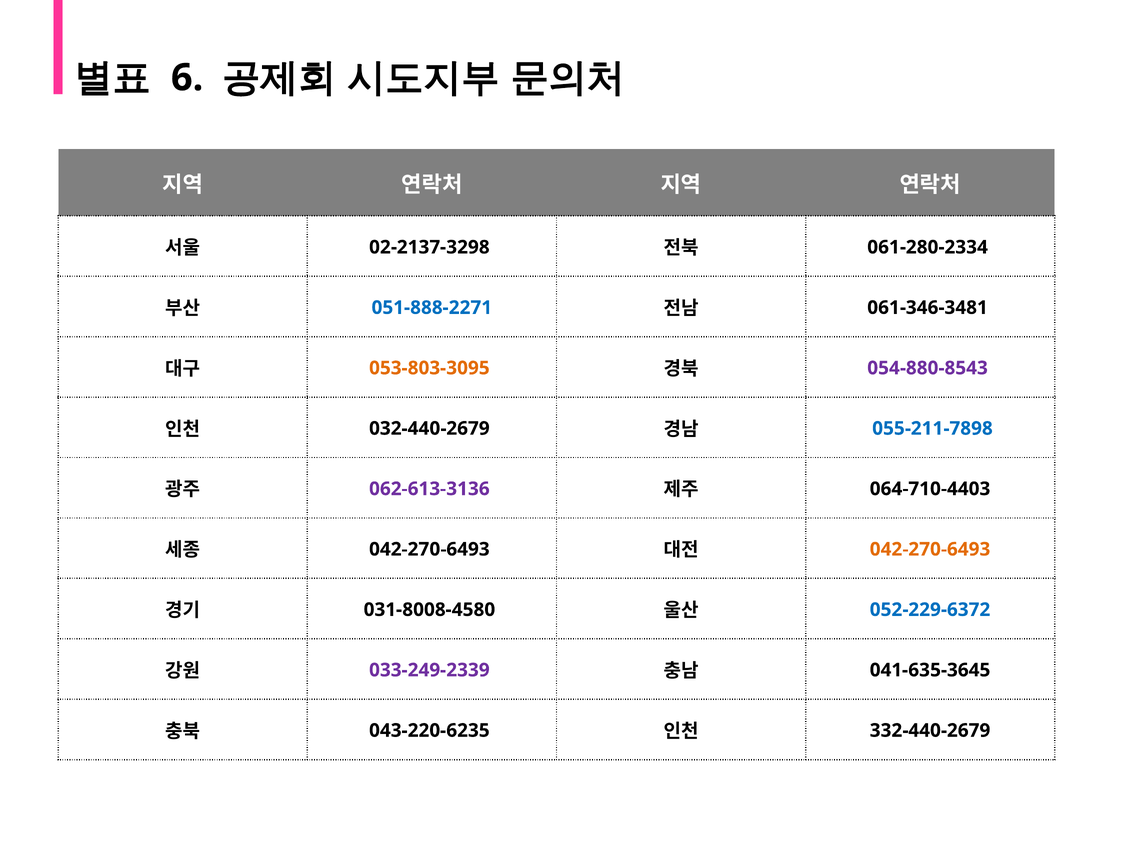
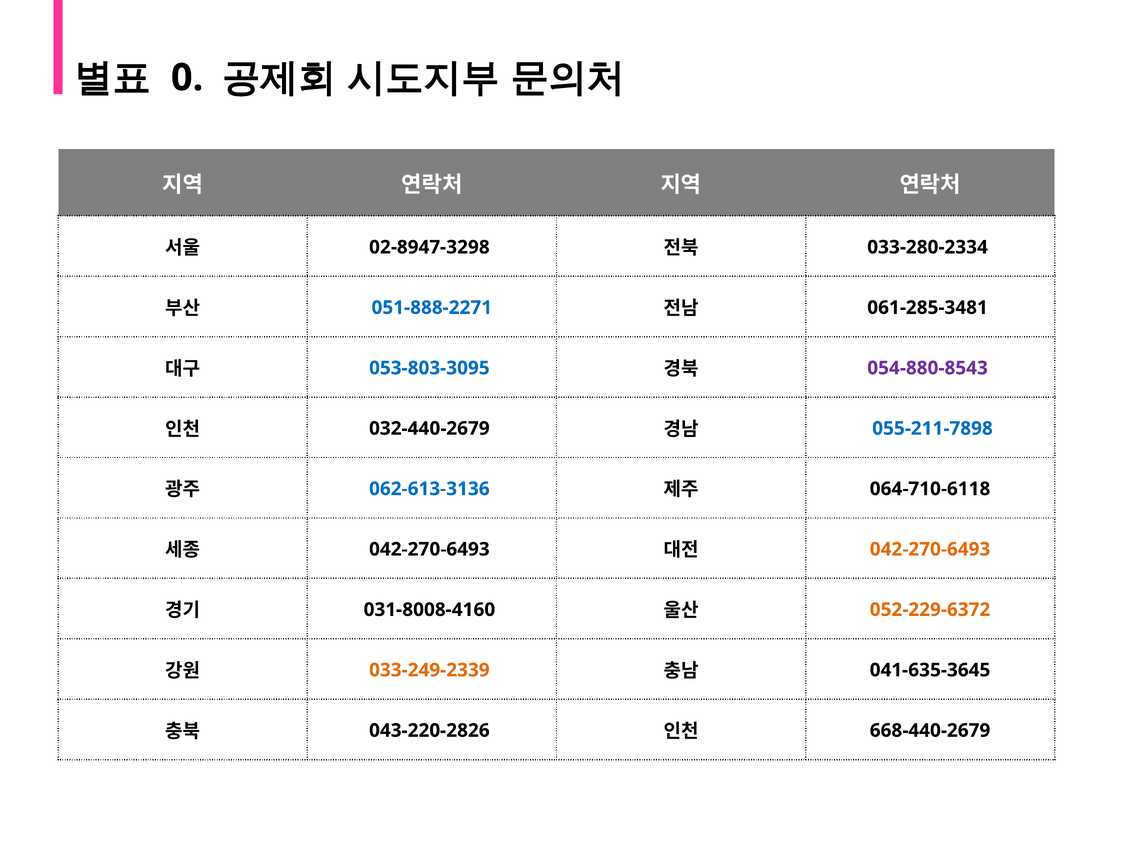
6: 6 -> 0
02-2137-3298: 02-2137-3298 -> 02-8947-3298
061-280-2334: 061-280-2334 -> 033-280-2334
061-346-3481: 061-346-3481 -> 061-285-3481
053-803-3095 colour: orange -> blue
062-613-3136 colour: purple -> blue
064-710-4403: 064-710-4403 -> 064-710-6118
031-8008-4580: 031-8008-4580 -> 031-8008-4160
052-229-6372 colour: blue -> orange
033-249-2339 colour: purple -> orange
043-220-6235: 043-220-6235 -> 043-220-2826
332-440-2679: 332-440-2679 -> 668-440-2679
